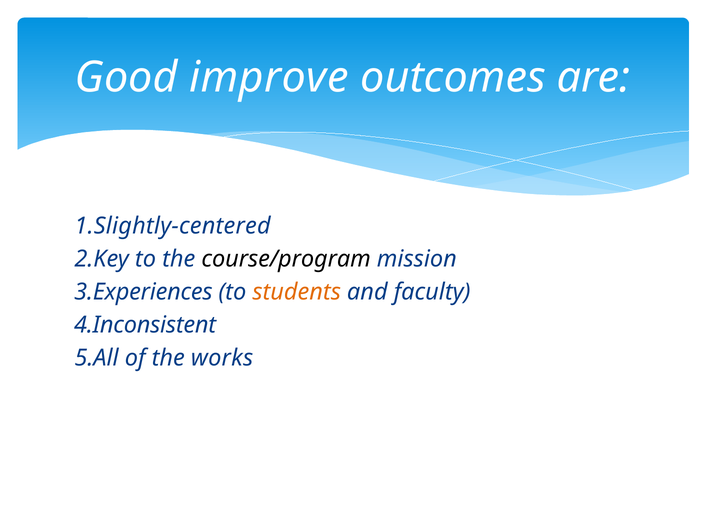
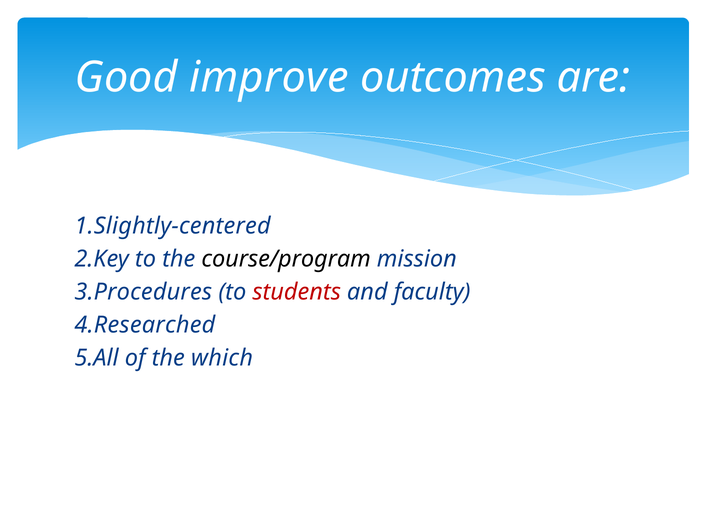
3.Experiences: 3.Experiences -> 3.Procedures
students colour: orange -> red
4.Inconsistent: 4.Inconsistent -> 4.Researched
works: works -> which
